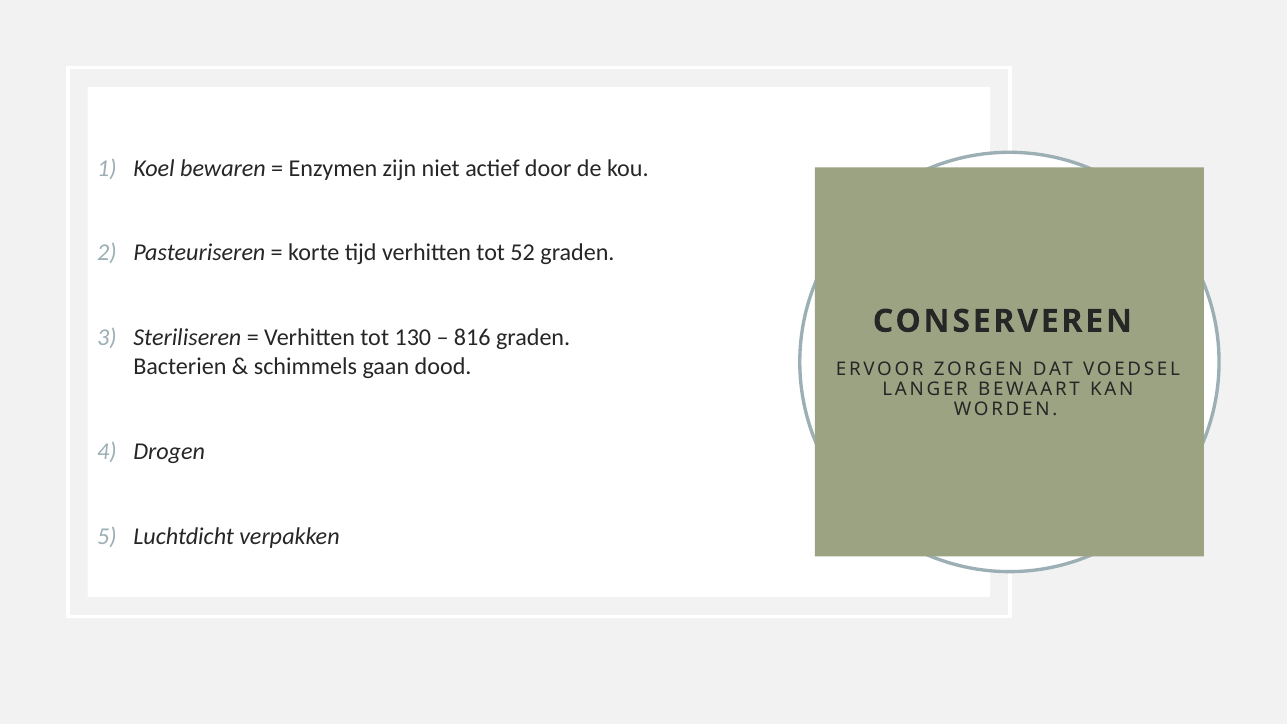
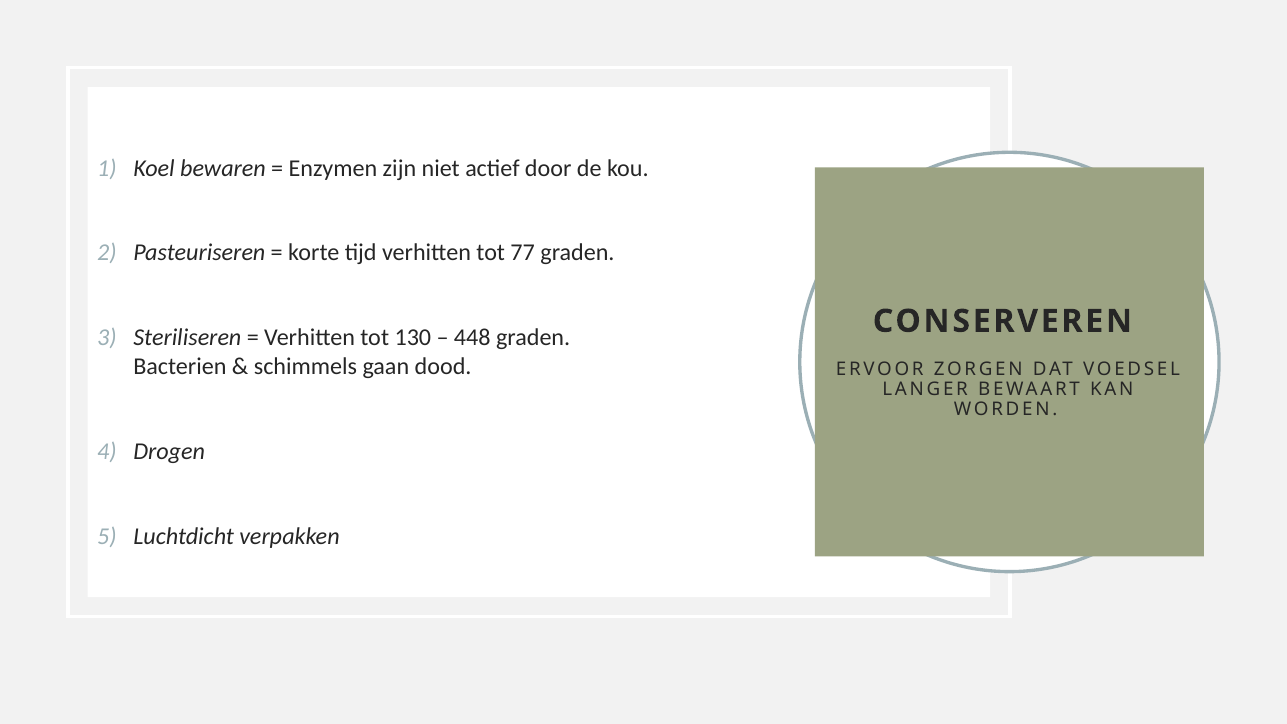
52: 52 -> 77
816: 816 -> 448
